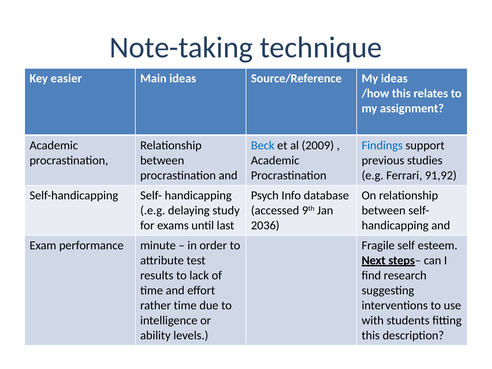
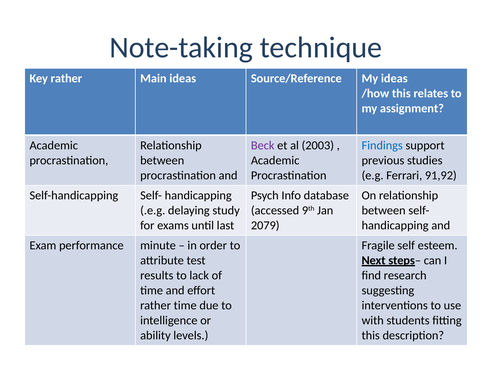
Key easier: easier -> rather
Beck colour: blue -> purple
2009: 2009 -> 2003
2036: 2036 -> 2079
